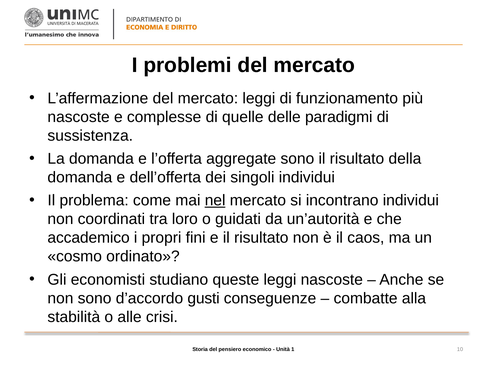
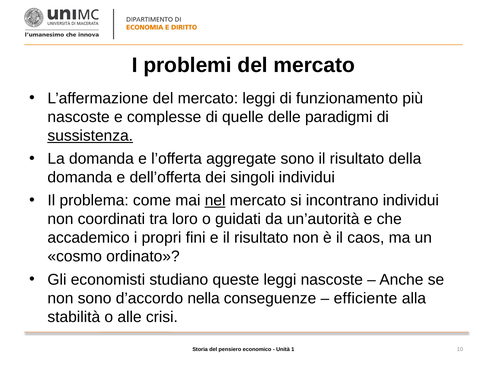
sussistenza underline: none -> present
gusti: gusti -> nella
combatte: combatte -> efficiente
